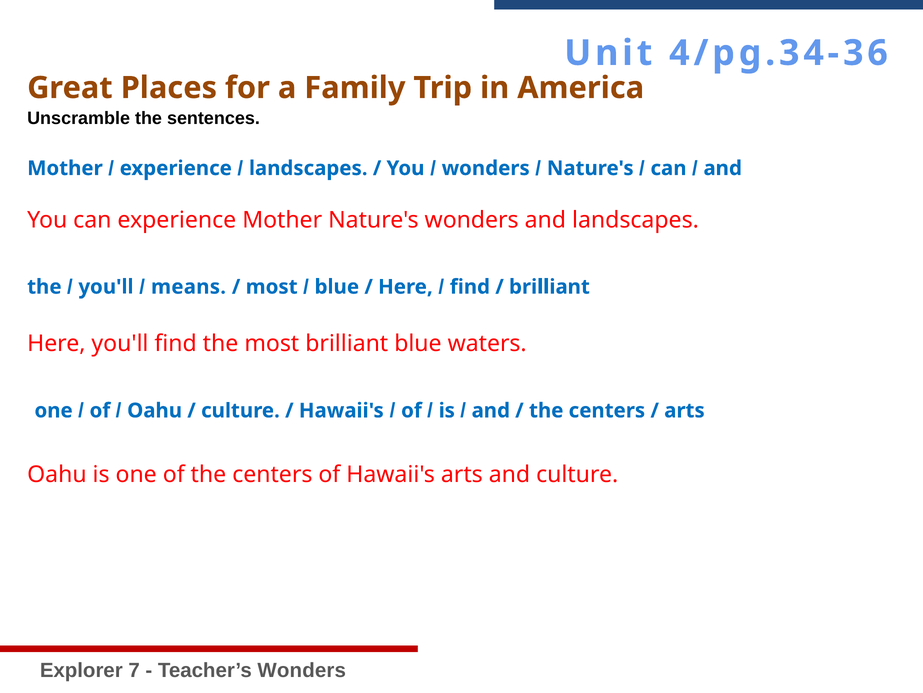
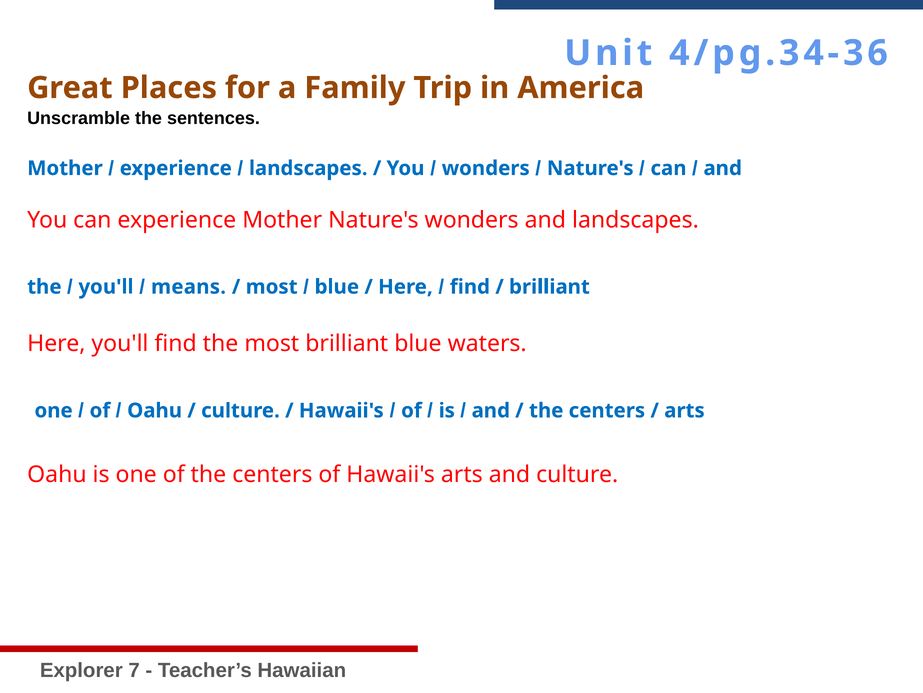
Teacher’s Wonders: Wonders -> Hawaiian
